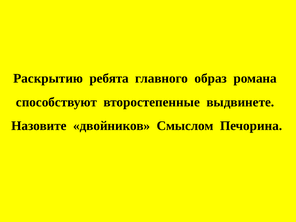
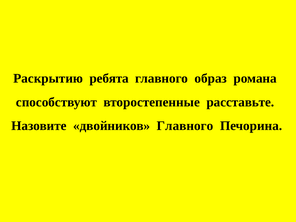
выдвинете: выдвинете -> расставьте
двойников Смыслом: Смыслом -> Главного
